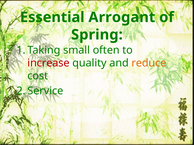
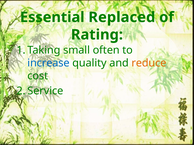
Arrogant: Arrogant -> Replaced
Spring: Spring -> Rating
increase colour: red -> blue
